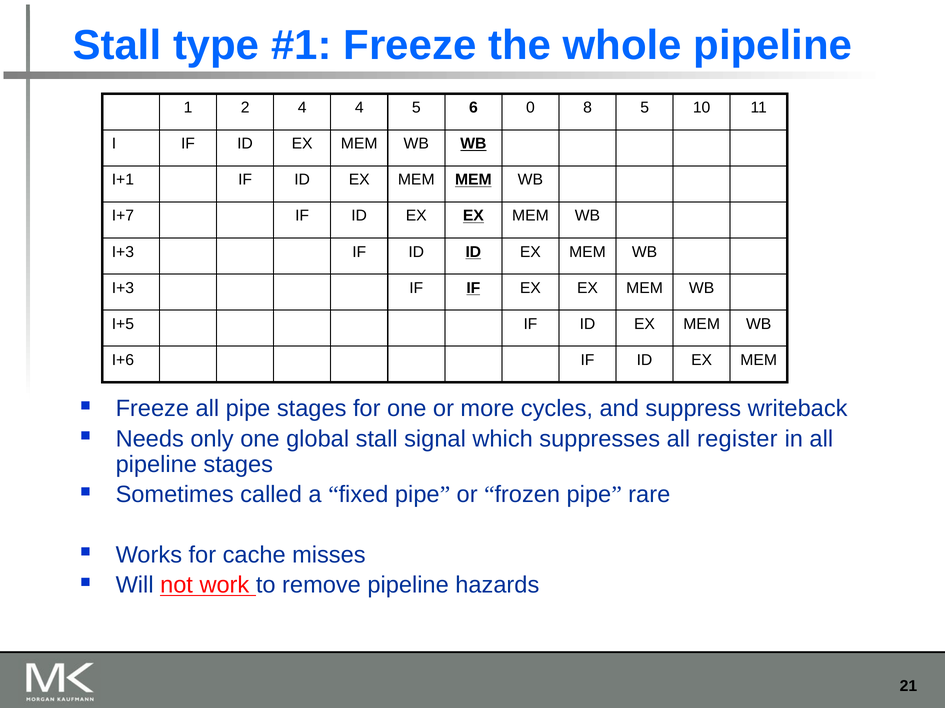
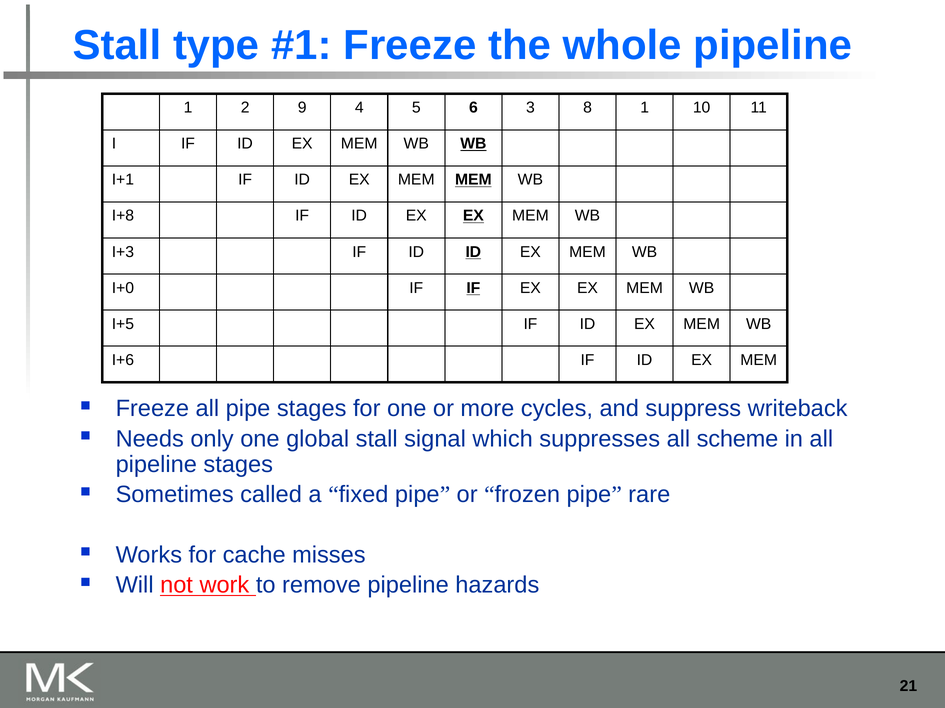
2 4: 4 -> 9
0: 0 -> 3
8 5: 5 -> 1
I+7: I+7 -> I+8
I+3 at (123, 288): I+3 -> I+0
register: register -> scheme
